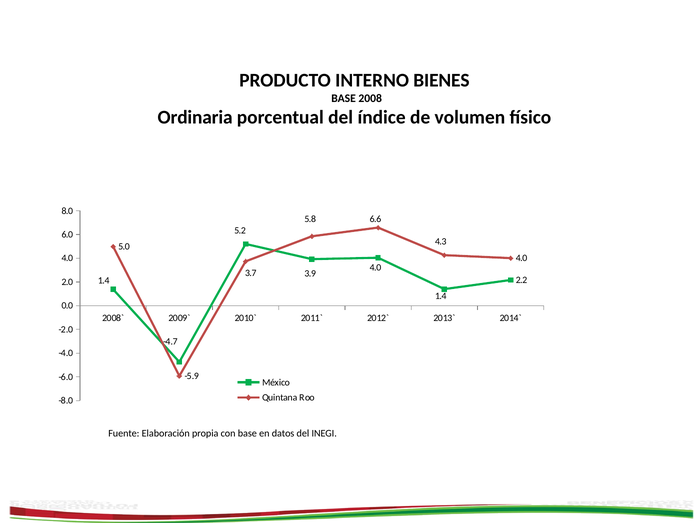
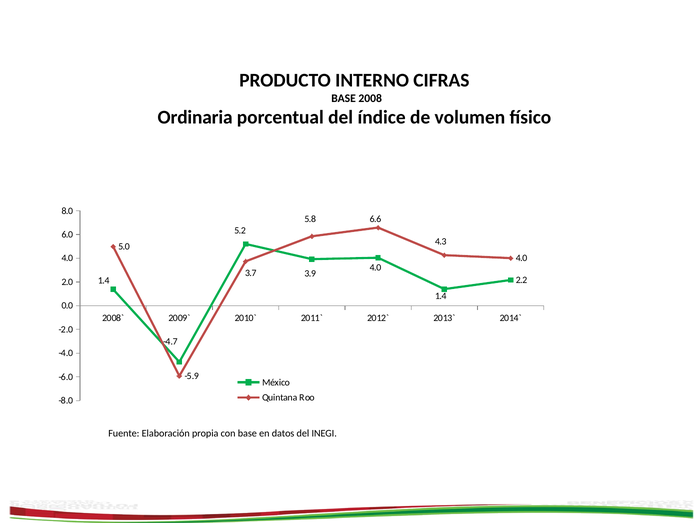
BIENES: BIENES -> CIFRAS
